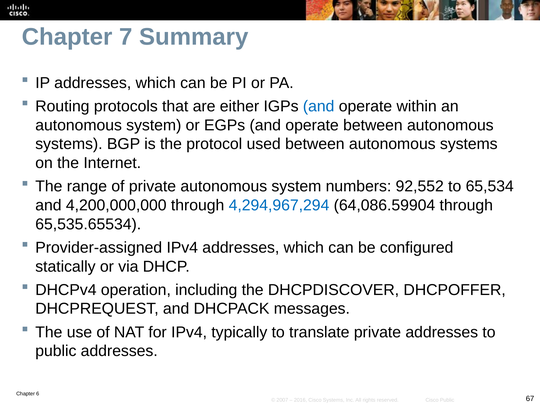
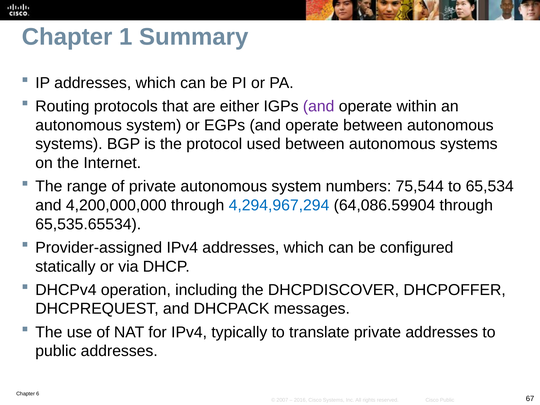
7: 7 -> 1
and at (319, 106) colour: blue -> purple
92,552: 92,552 -> 75,544
